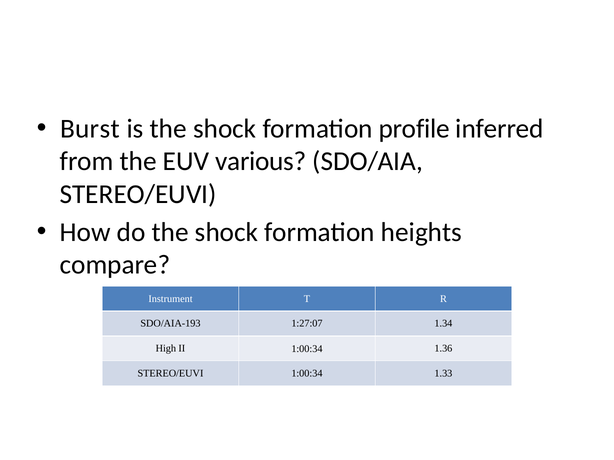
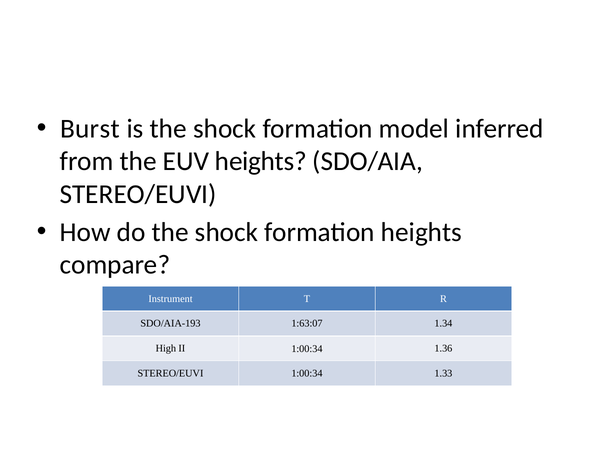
profile: profile -> model
EUV various: various -> heights
1:27:07: 1:27:07 -> 1:63:07
